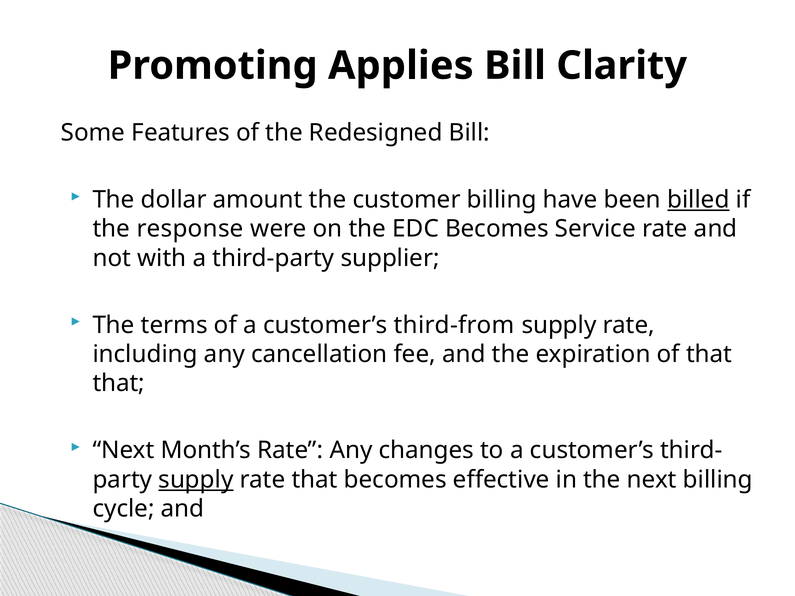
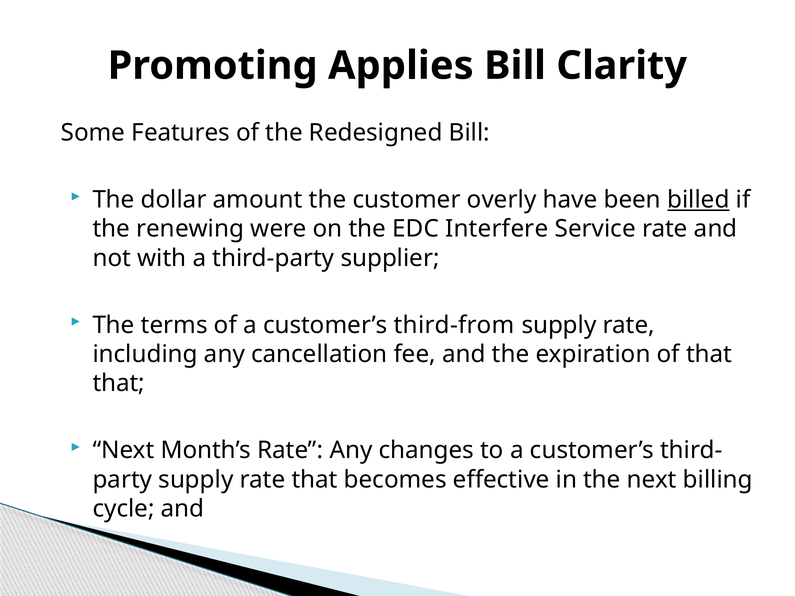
customer billing: billing -> overly
response: response -> renewing
EDC Becomes: Becomes -> Interfere
supply at (196, 480) underline: present -> none
